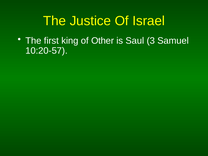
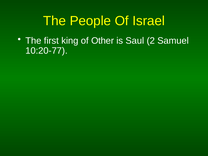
Justice: Justice -> People
3: 3 -> 2
10:20-57: 10:20-57 -> 10:20-77
